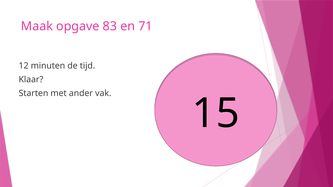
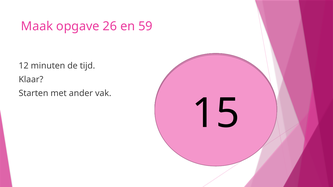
83: 83 -> 26
71: 71 -> 59
